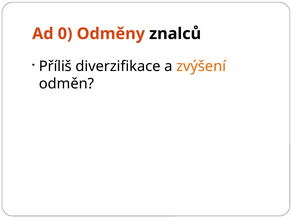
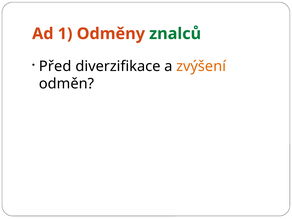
0: 0 -> 1
znalců colour: black -> green
Příliš: Příliš -> Před
